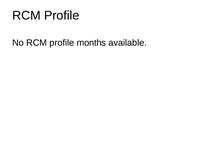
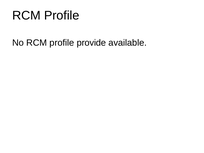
months: months -> provide
